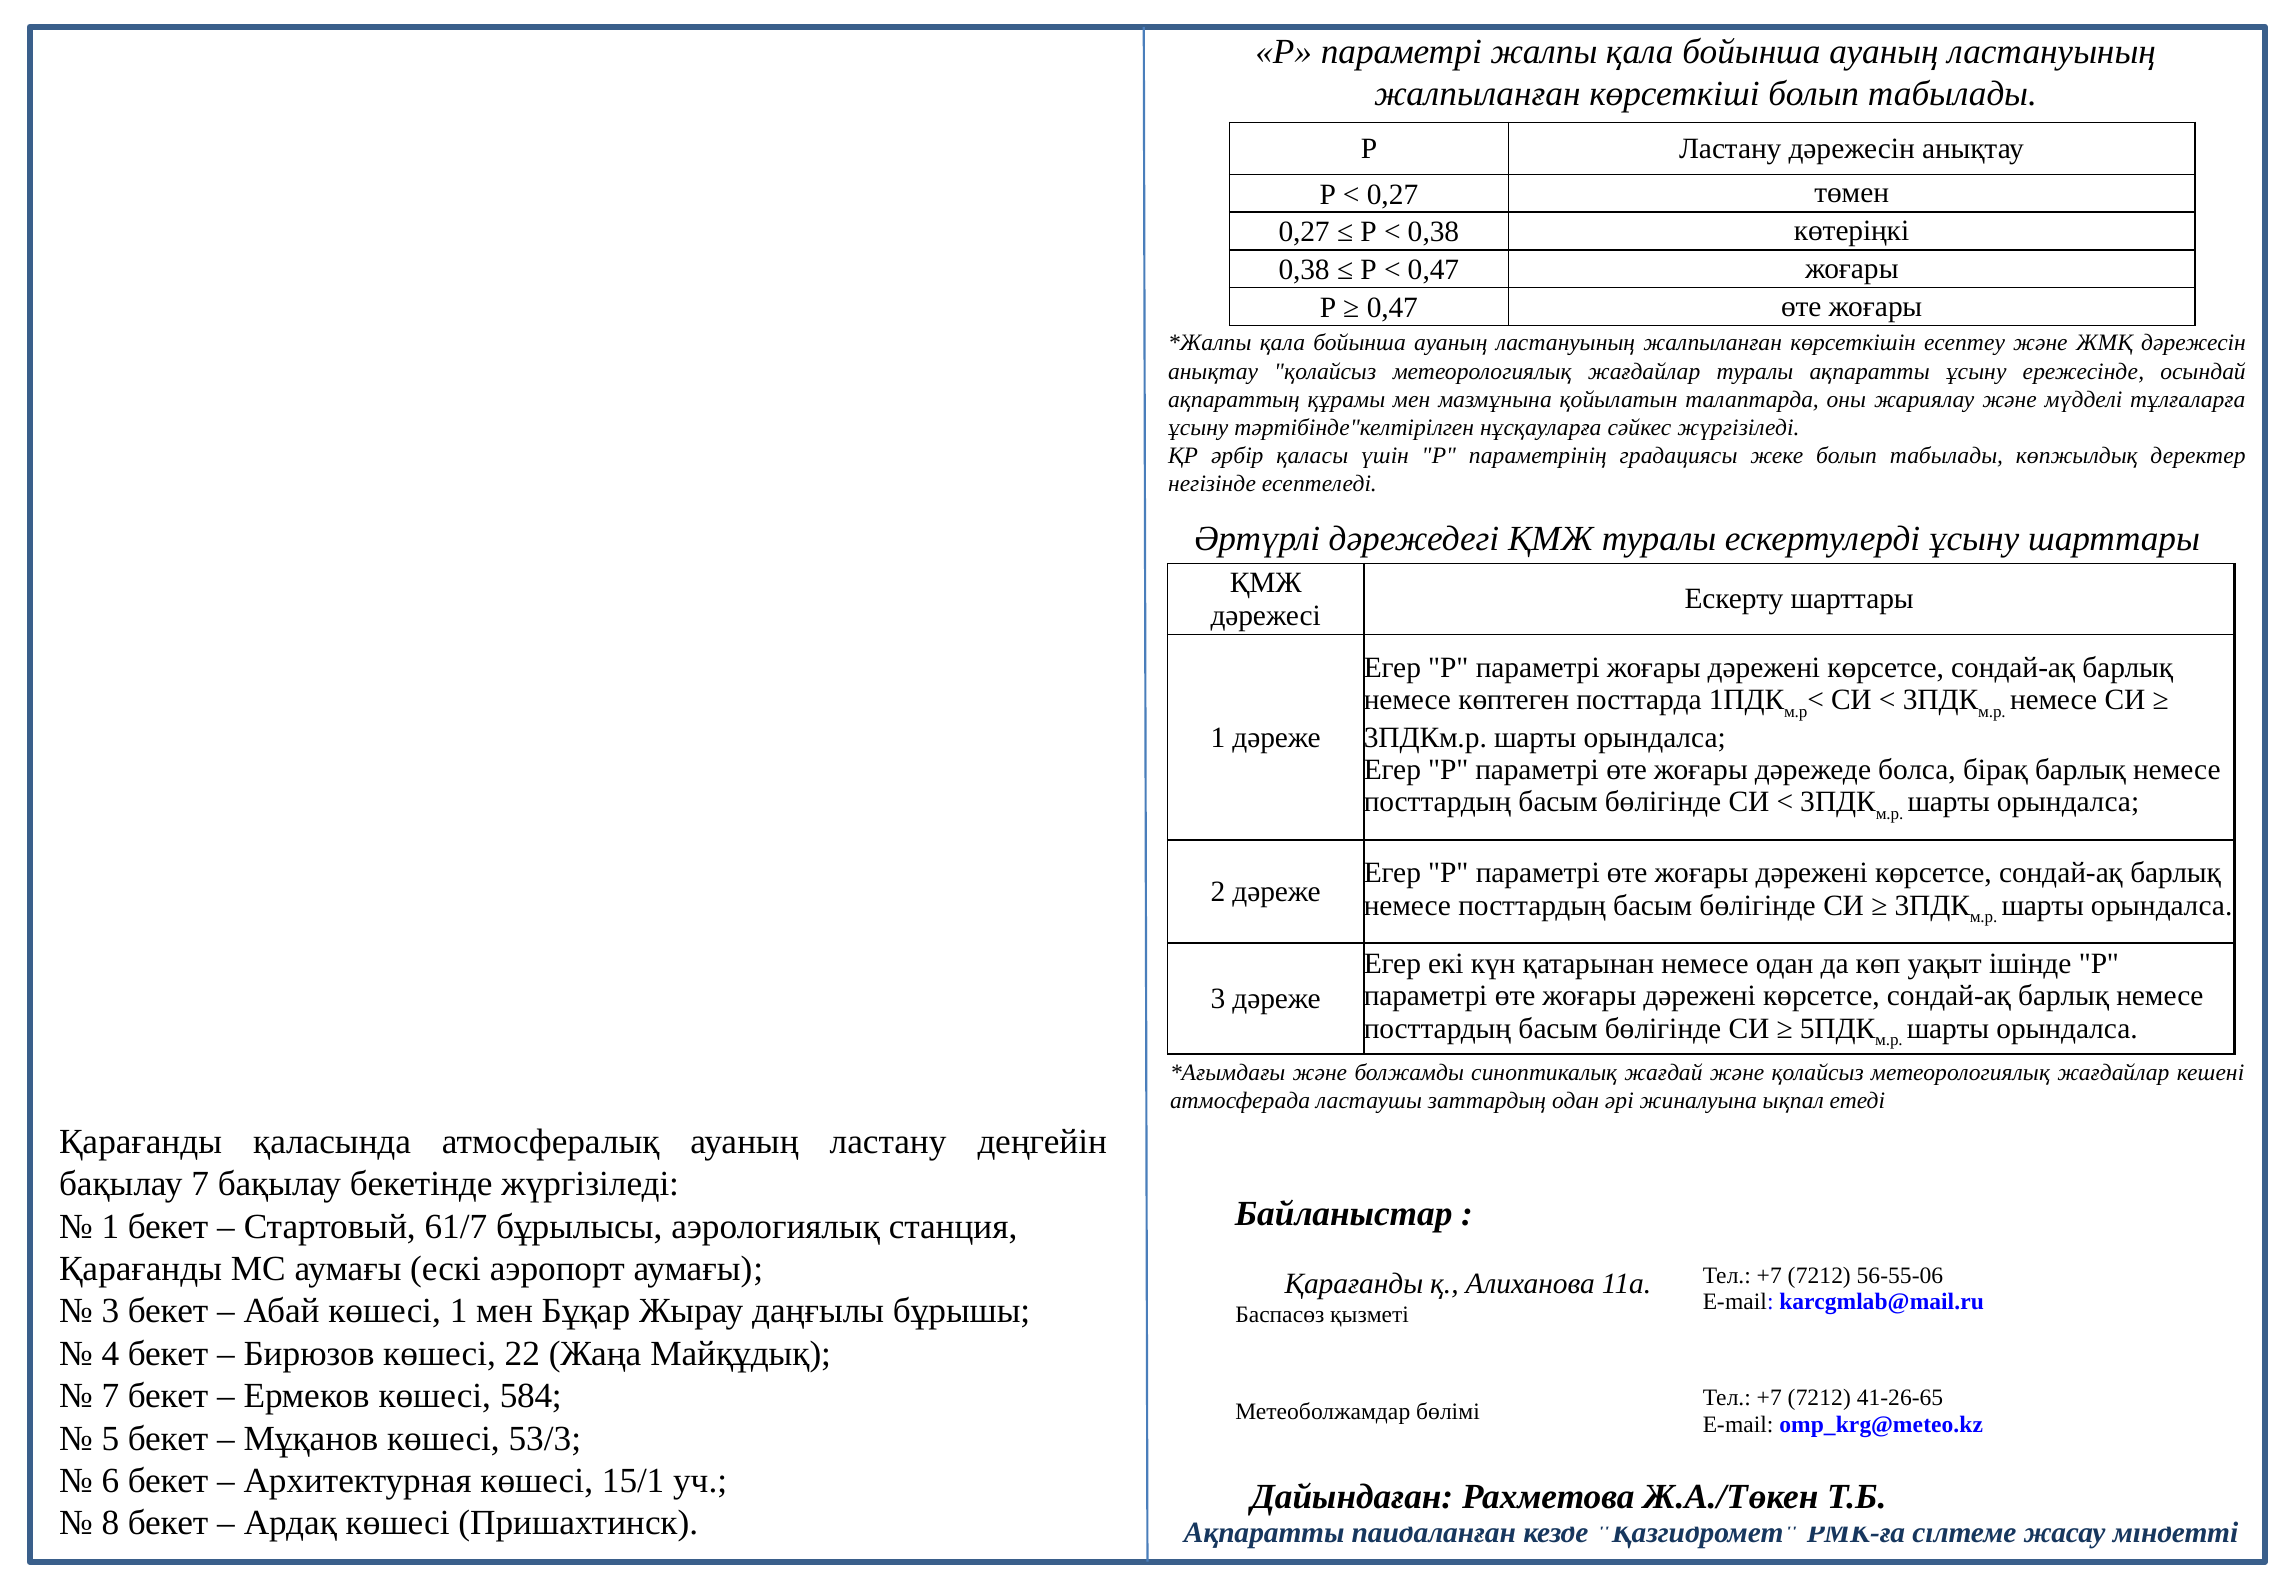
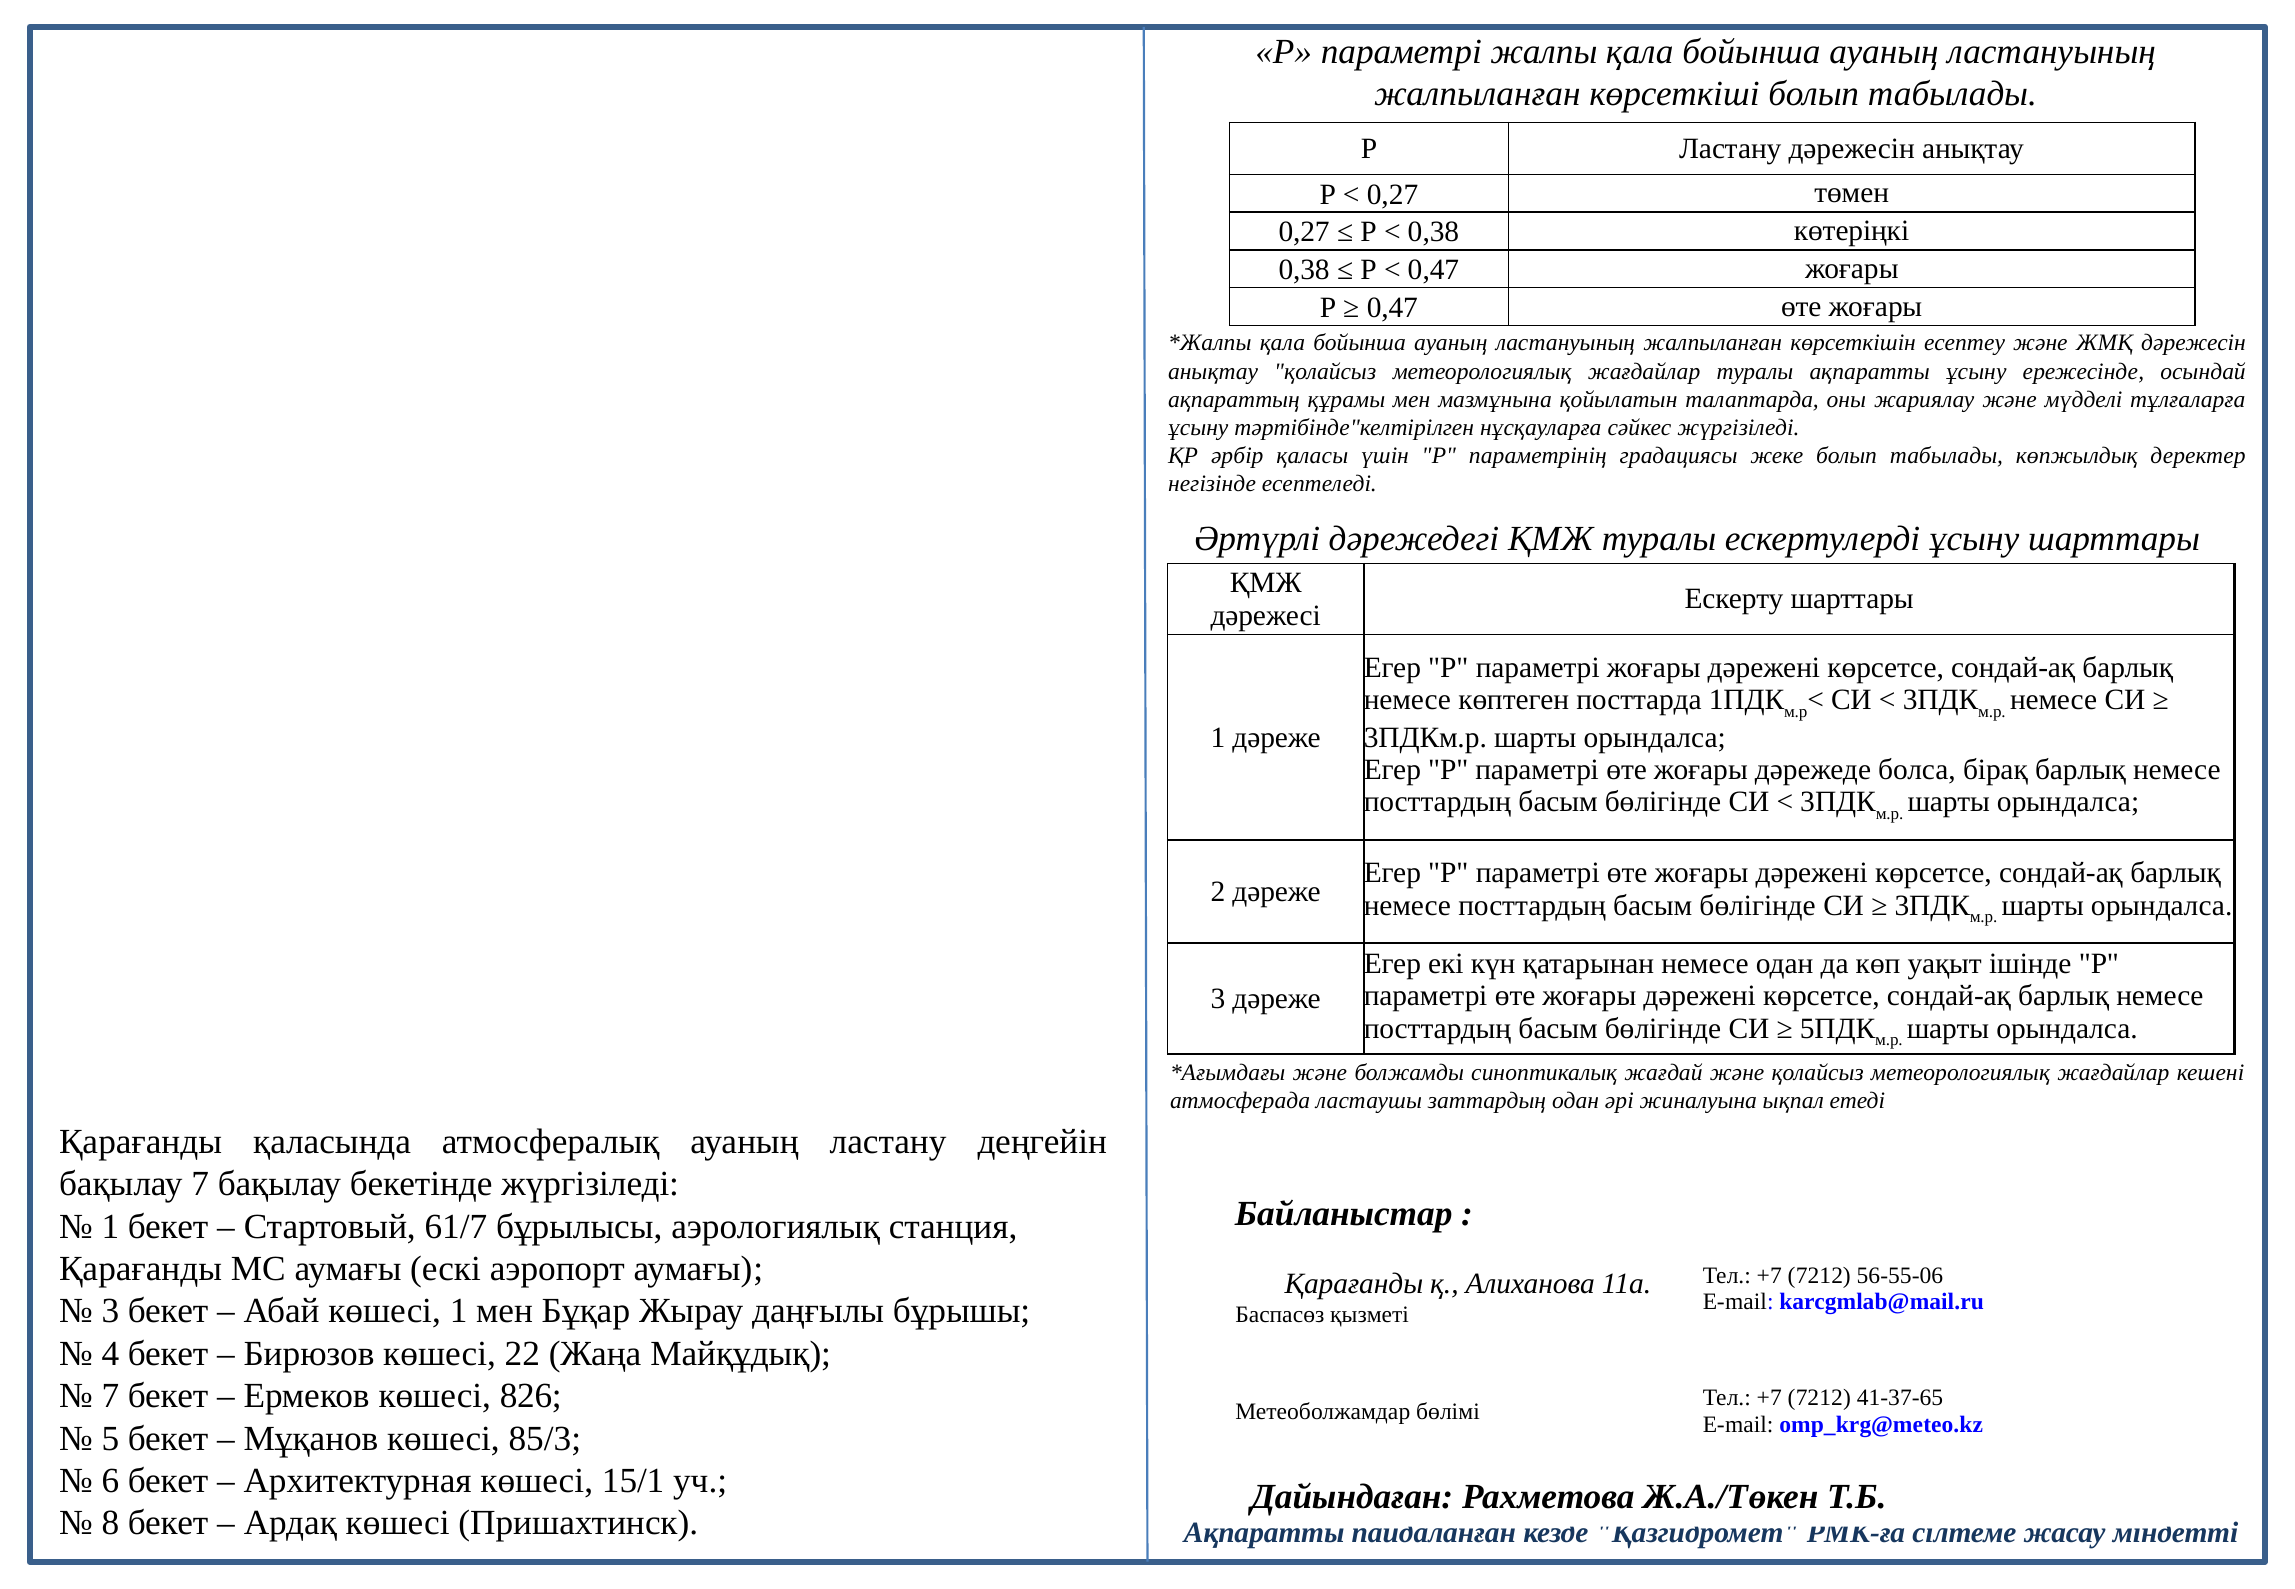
584: 584 -> 826
41-26-65: 41-26-65 -> 41-37-65
53/3: 53/3 -> 85/3
